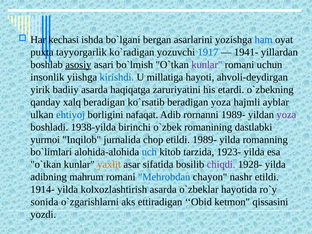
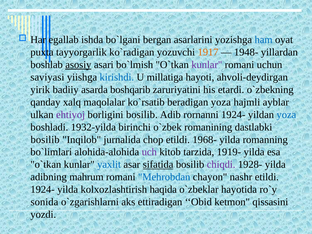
kechasi: kechasi -> egallab
1917 colour: blue -> orange
1941-: 1941- -> 1948-
insonlik: insonlik -> saviyasi
haqiqatga: haqiqatga -> boshqarib
xalq beradigan: beradigan -> maqolalar
ehtiyoj colour: blue -> purple
borligini nafaqat: nafaqat -> bosilib
rornanni 1989-: 1989- -> 1924-
yoza at (286, 115) colour: purple -> blue
1938-yilda: 1938-yilda -> 1932-yilda
yurmoi at (45, 140): yurmoi -> bosilib
etildi 1989-: 1989- -> 1968-
uch colour: blue -> purple
1923-: 1923- -> 1919-
yaxlit colour: orange -> blue
sifatida underline: none -> present
1914- at (43, 189): 1914- -> 1924-
kolxozlashtirish asarda: asarda -> haqida
